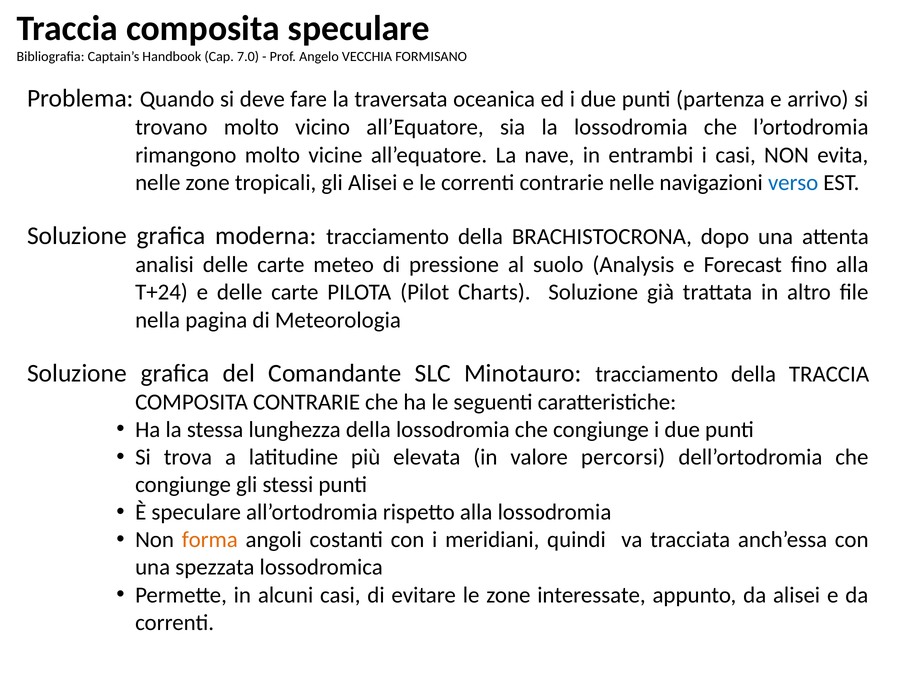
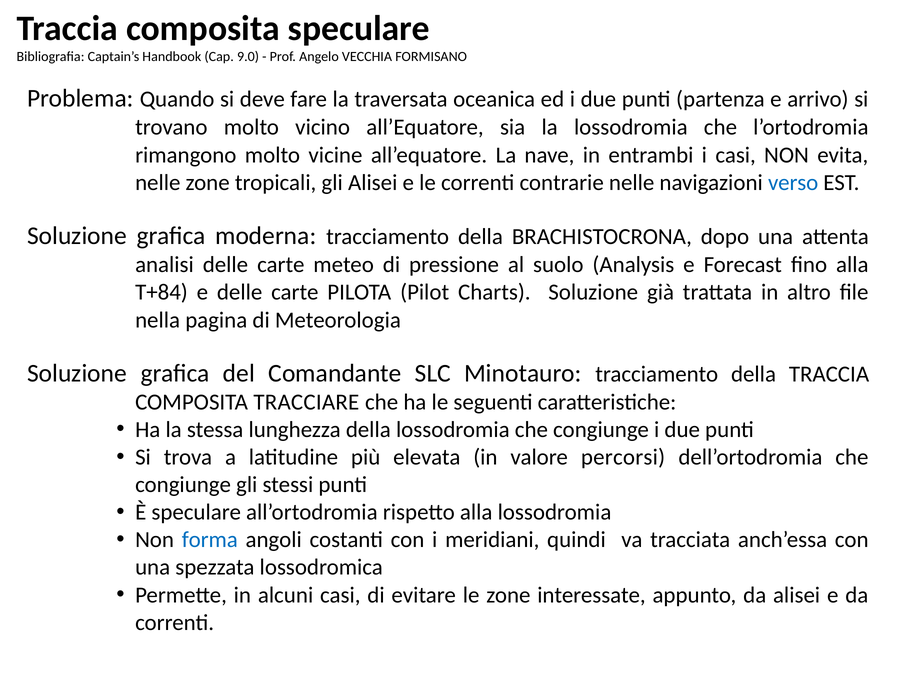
7.0: 7.0 -> 9.0
T+24: T+24 -> T+84
COMPOSITA CONTRARIE: CONTRARIE -> TRACCIARE
forma colour: orange -> blue
